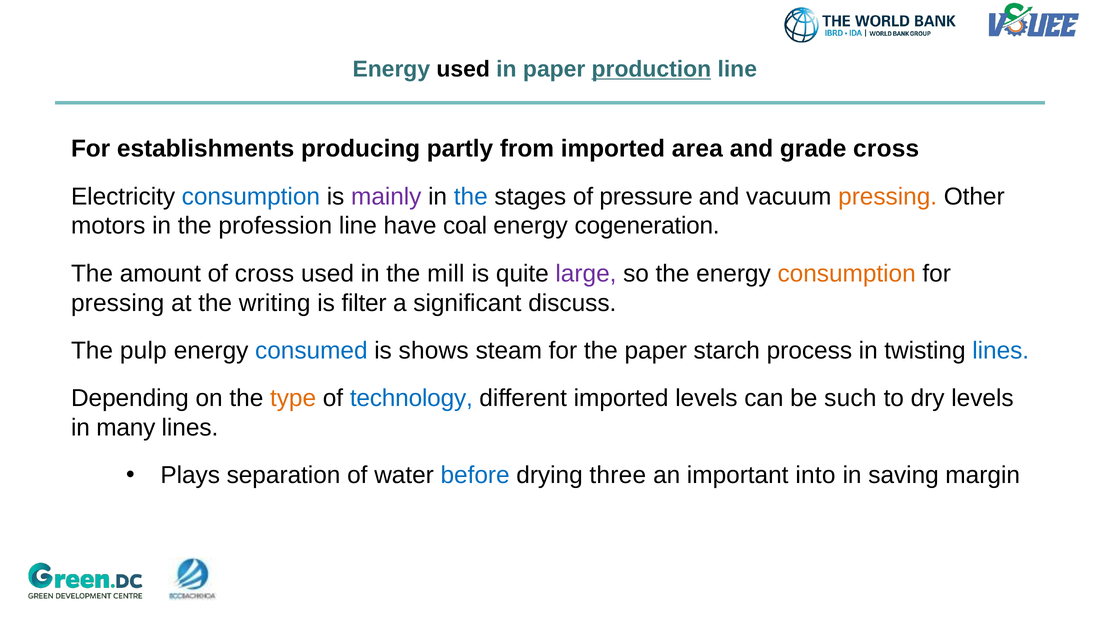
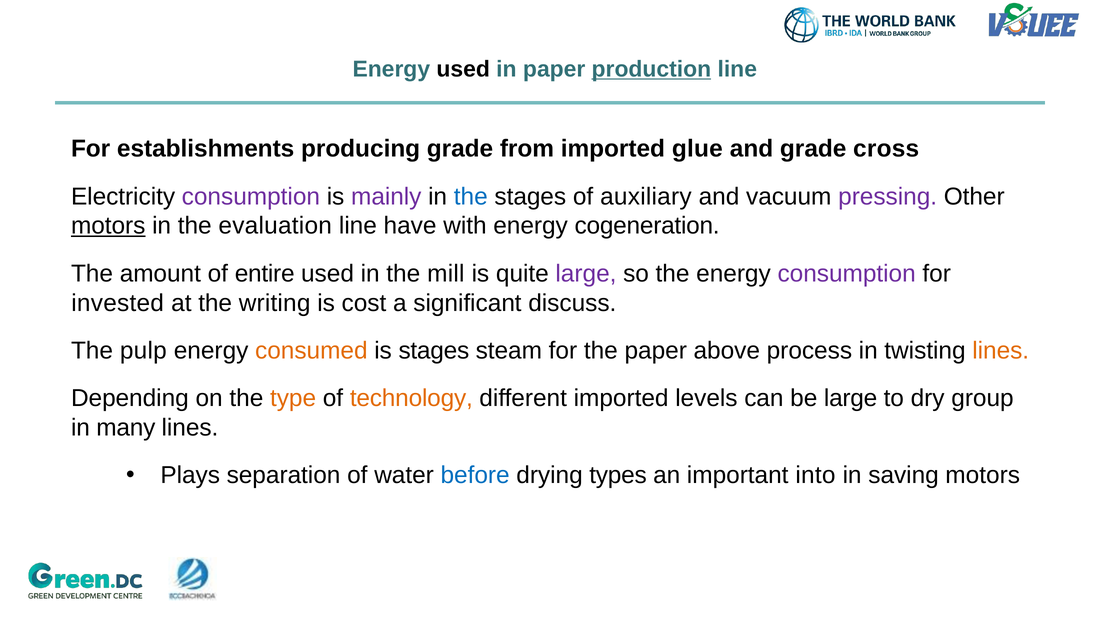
producing partly: partly -> grade
area: area -> glue
consumption at (251, 197) colour: blue -> purple
pressure: pressure -> auxiliary
pressing at (888, 197) colour: orange -> purple
motors at (108, 226) underline: none -> present
profession: profession -> evaluation
coal: coal -> with
of cross: cross -> entire
consumption at (847, 274) colour: orange -> purple
pressing at (118, 303): pressing -> invested
filter: filter -> cost
consumed colour: blue -> orange
is shows: shows -> stages
starch: starch -> above
lines at (1001, 351) colour: blue -> orange
technology colour: blue -> orange
be such: such -> large
dry levels: levels -> group
three: three -> types
saving margin: margin -> motors
